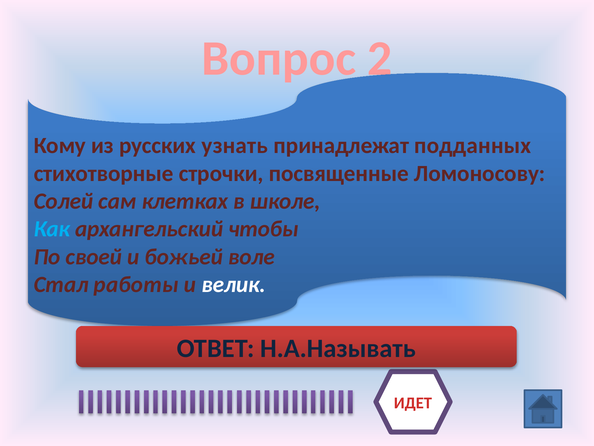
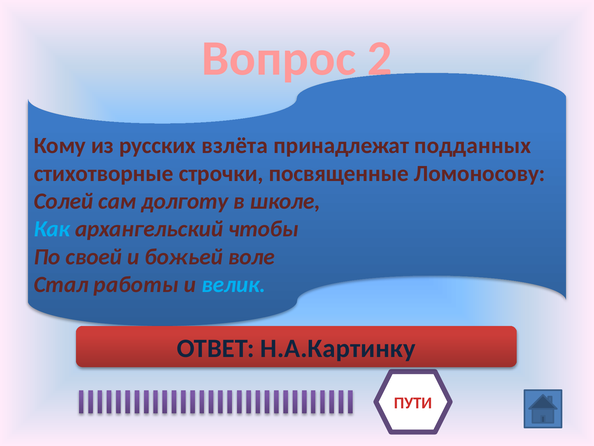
узнать: узнать -> взлёта
клетках: клетках -> долготу
велик colour: white -> light blue
Н.А.Называть: Н.А.Называть -> Н.А.Картинку
ИДЕТ: ИДЕТ -> ПУТИ
